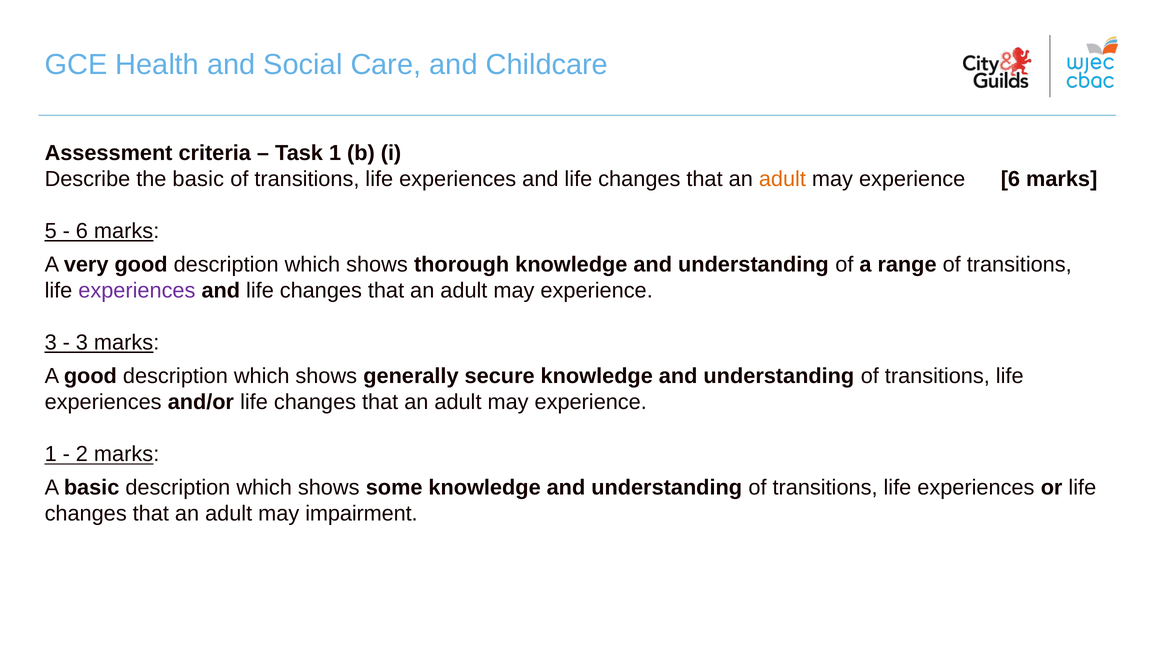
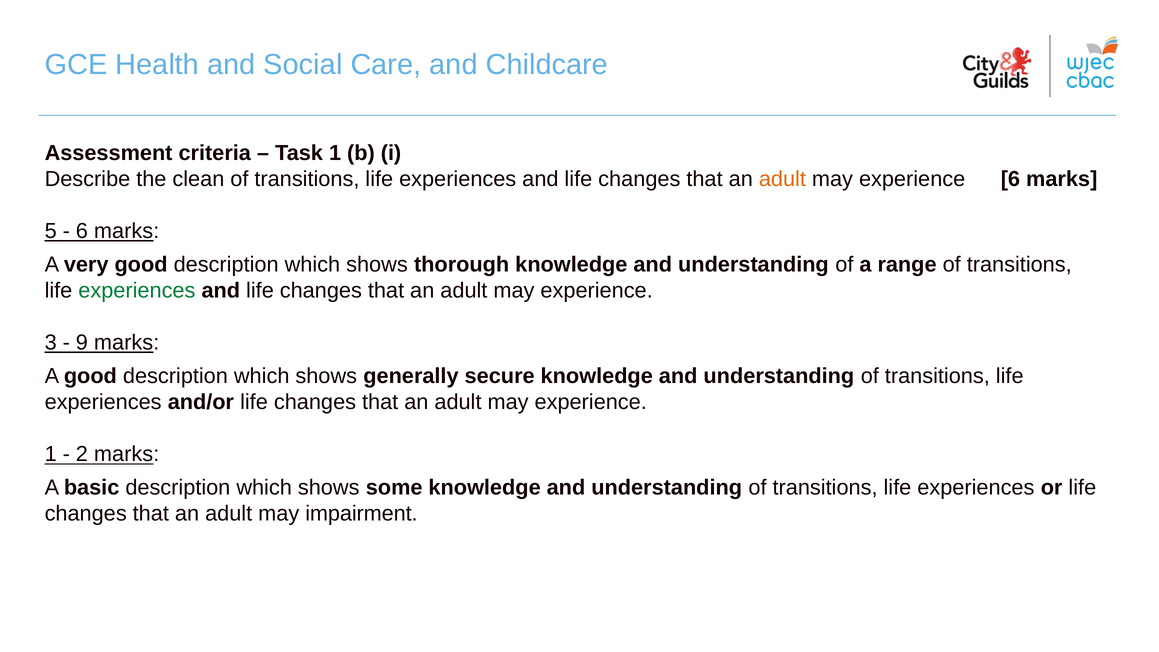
the basic: basic -> clean
experiences at (137, 291) colour: purple -> green
3 at (82, 343): 3 -> 9
